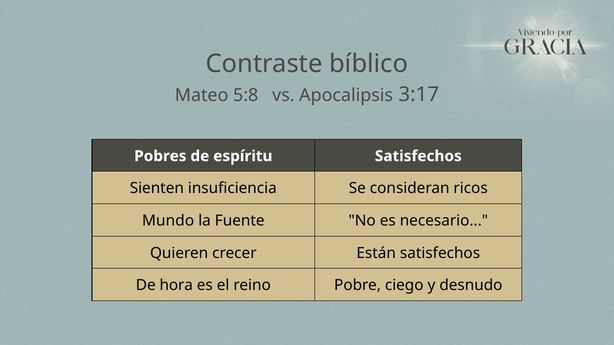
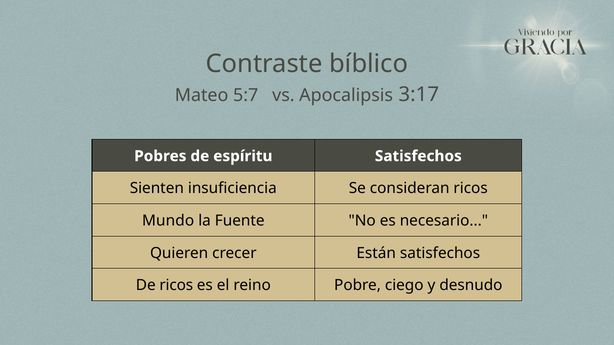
5:8: 5:8 -> 5:7
De hora: hora -> ricos
